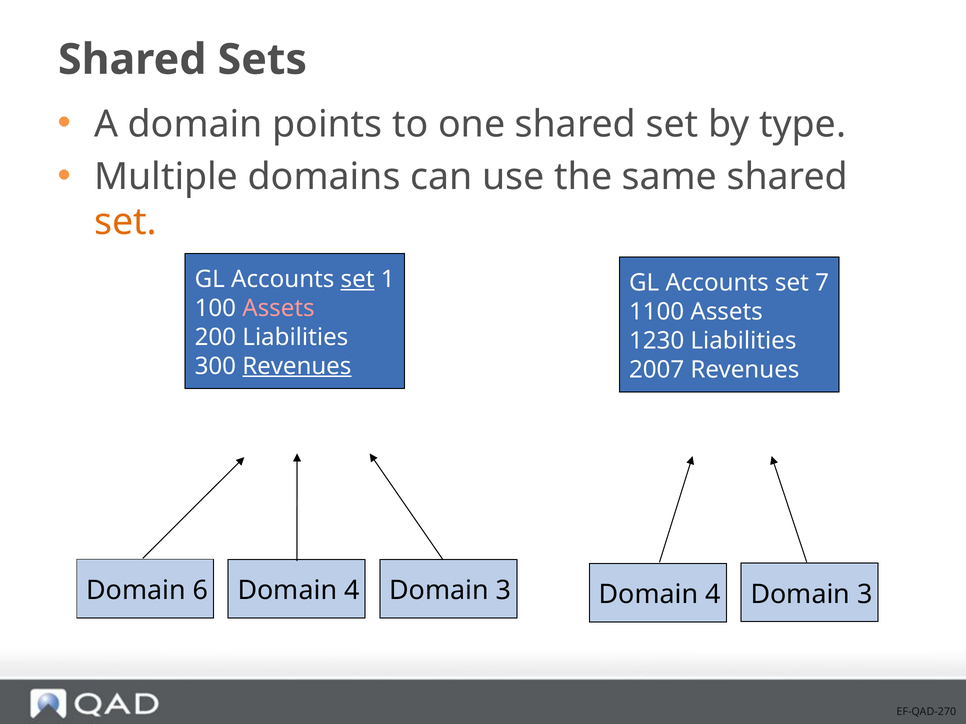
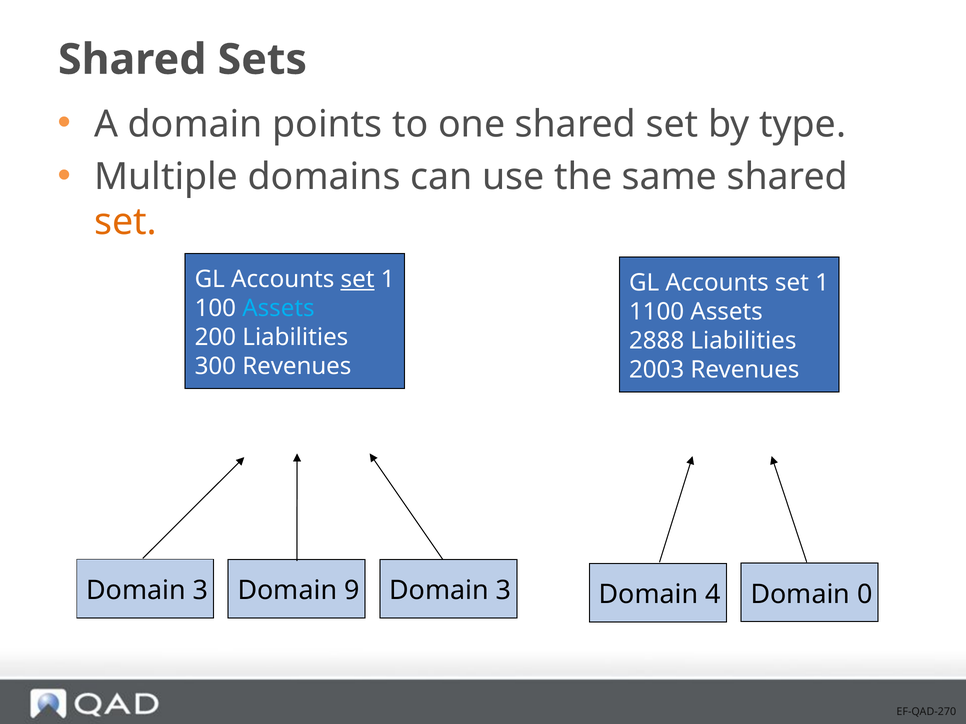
7 at (822, 283): 7 -> 1
Assets at (278, 308) colour: pink -> light blue
1230: 1230 -> 2888
Revenues at (297, 366) underline: present -> none
2007: 2007 -> 2003
6 at (201, 591): 6 -> 3
4 at (352, 591): 4 -> 9
3 at (865, 595): 3 -> 0
